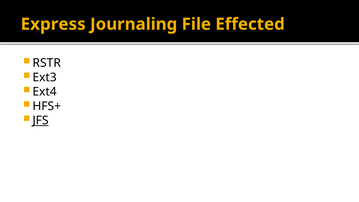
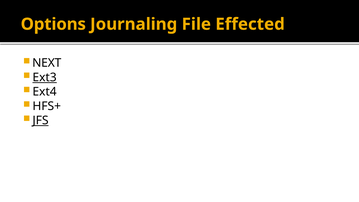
Express: Express -> Options
RSTR: RSTR -> NEXT
Ext3 underline: none -> present
